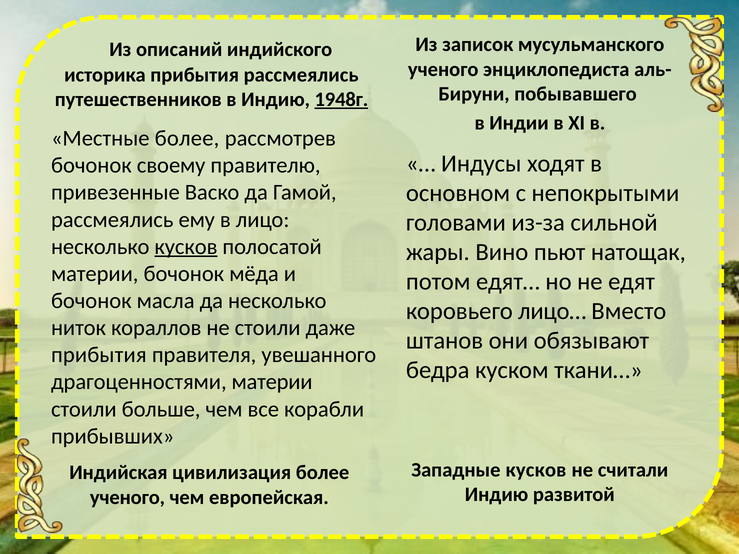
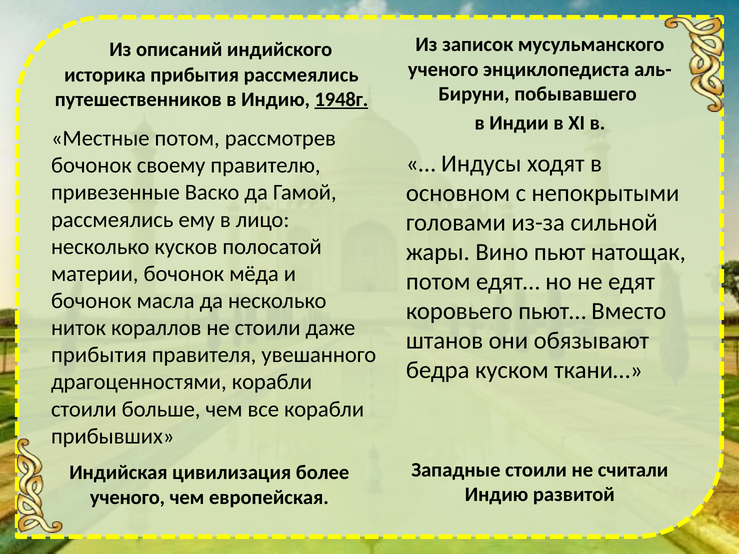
Местные более: более -> потом
кусков at (186, 247) underline: present -> none
лицо…: лицо… -> пьют…
драгоценностями материи: материи -> корабли
Западные кусков: кусков -> стоили
